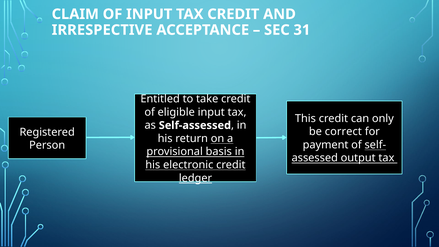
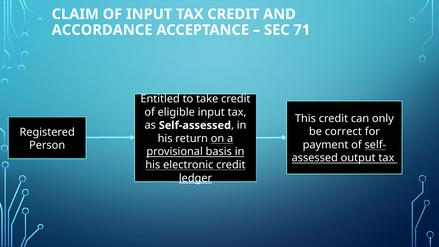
IRRESPECTIVE: IRRESPECTIVE -> ACCORDANCE
31: 31 -> 71
